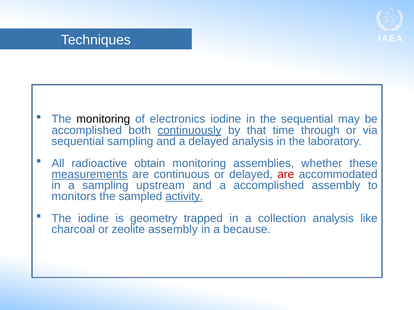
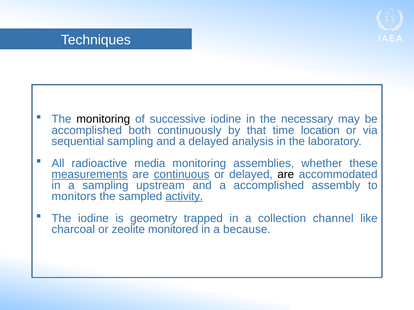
electronics: electronics -> successive
the sequential: sequential -> necessary
continuously underline: present -> none
through: through -> location
obtain: obtain -> media
continuous underline: none -> present
are at (286, 175) colour: red -> black
collection analysis: analysis -> channel
zeolite assembly: assembly -> monitored
